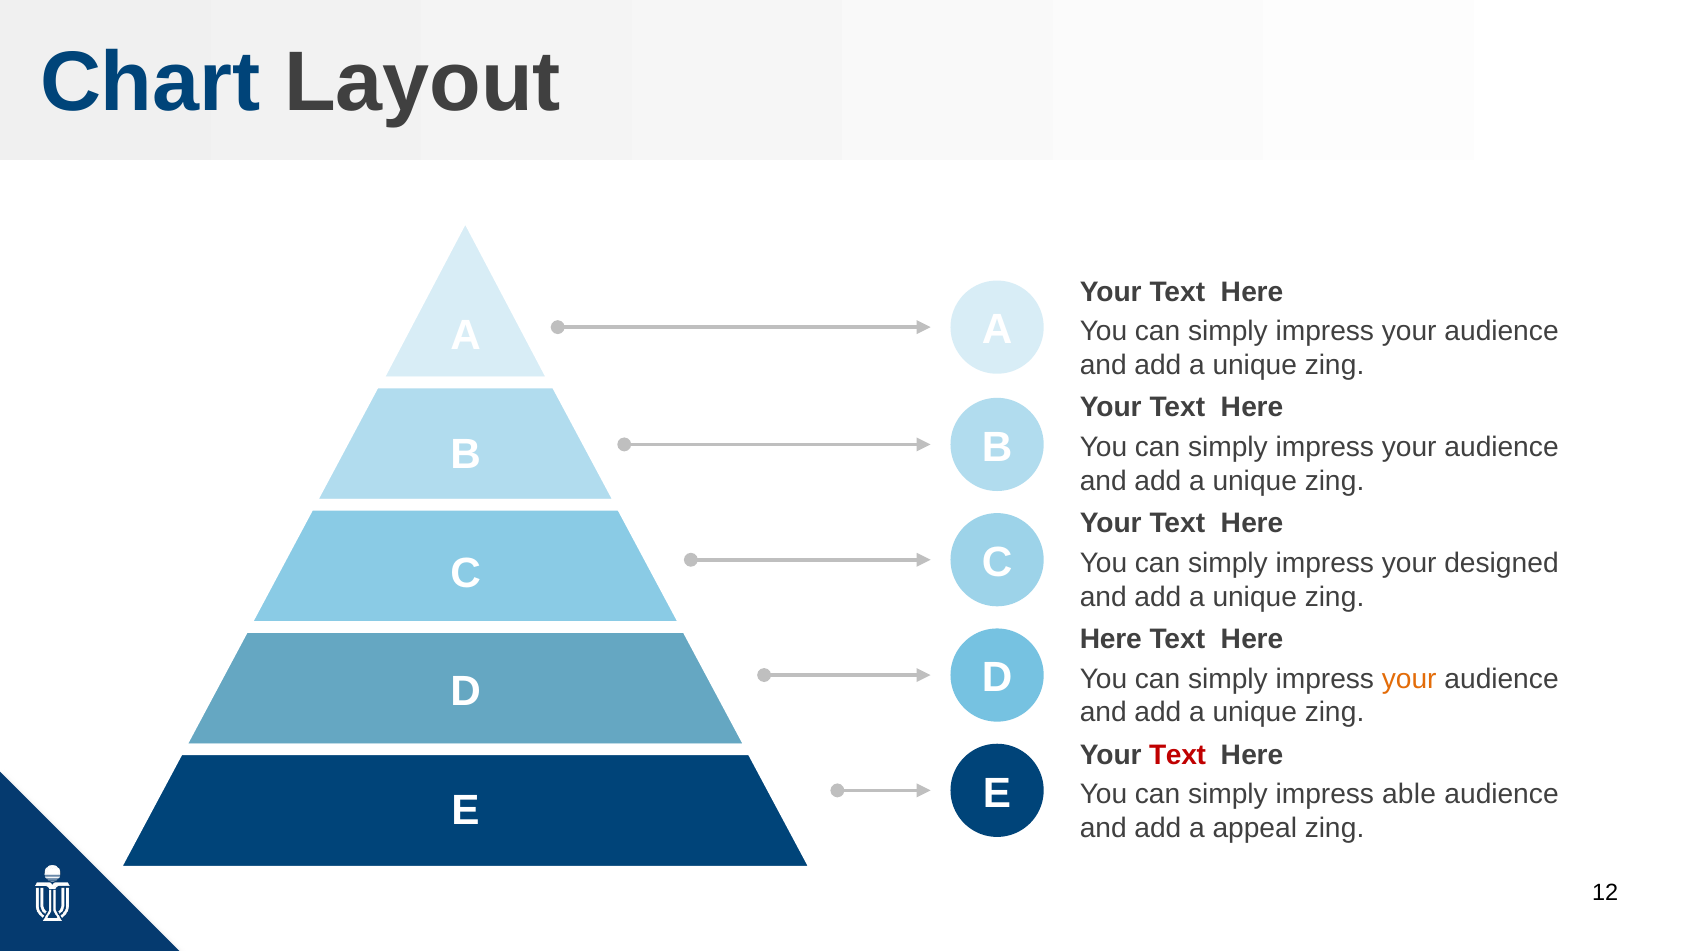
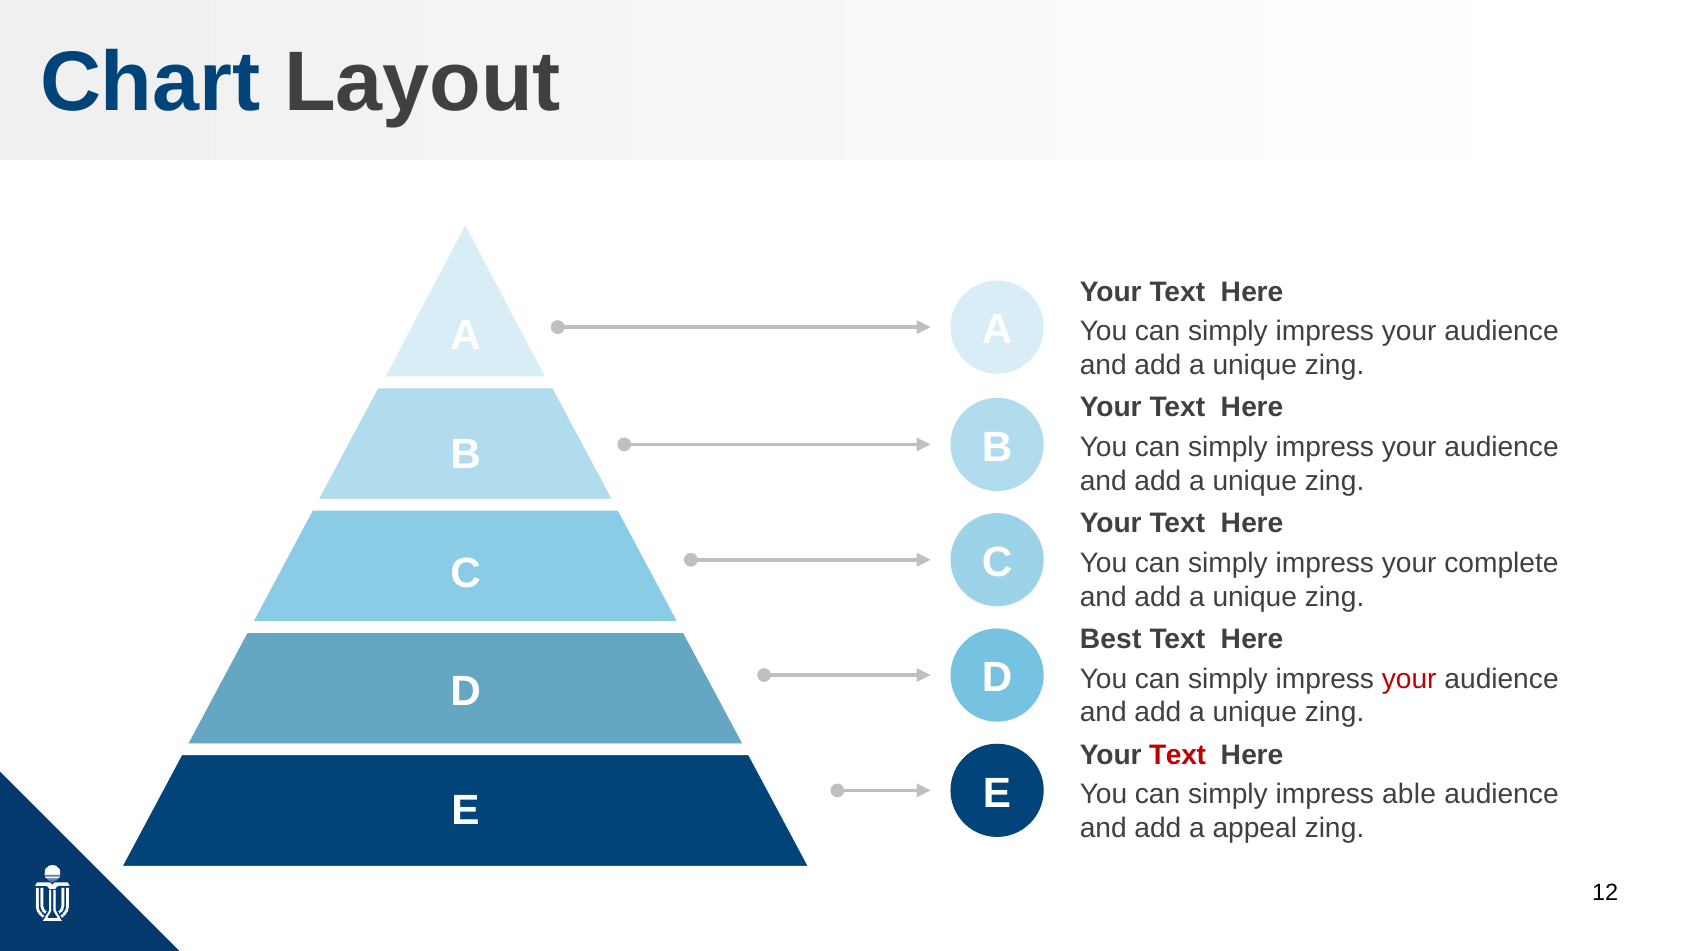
designed: designed -> complete
Here at (1111, 639): Here -> Best
your at (1409, 679) colour: orange -> red
